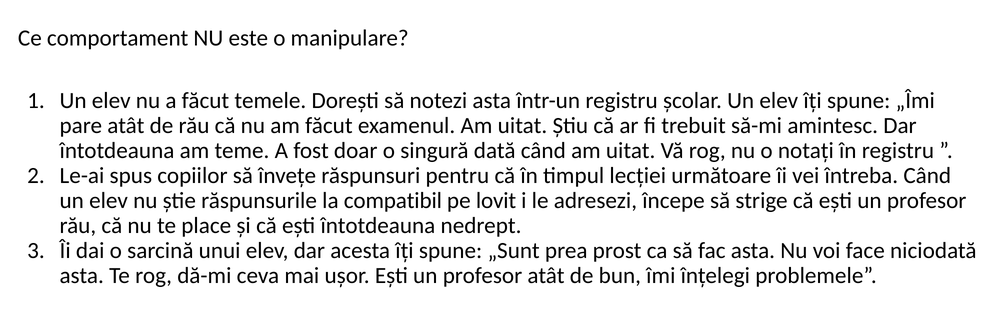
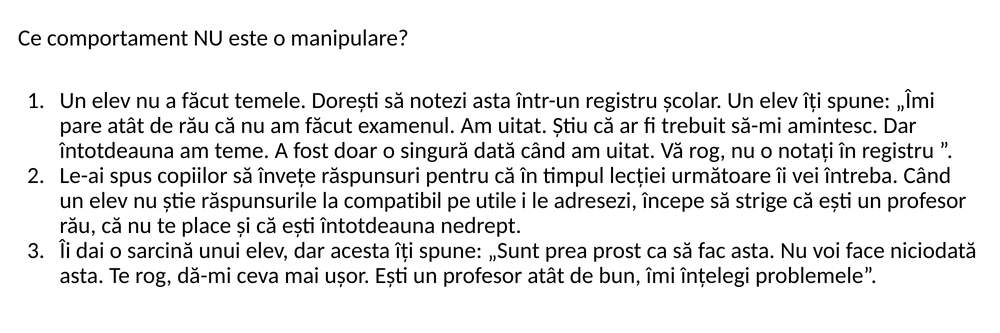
lovit: lovit -> utile
